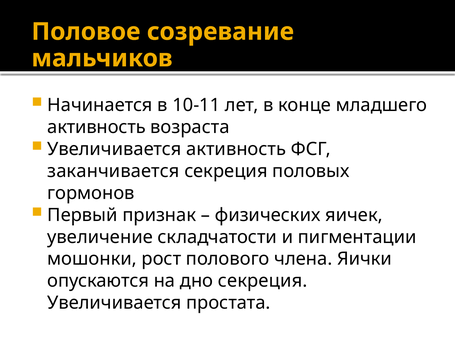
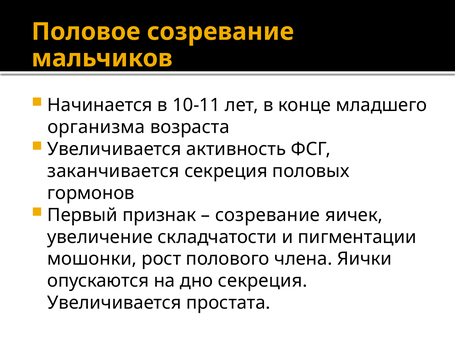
активность at (97, 127): активность -> организма
физических at (268, 215): физических -> созревание
